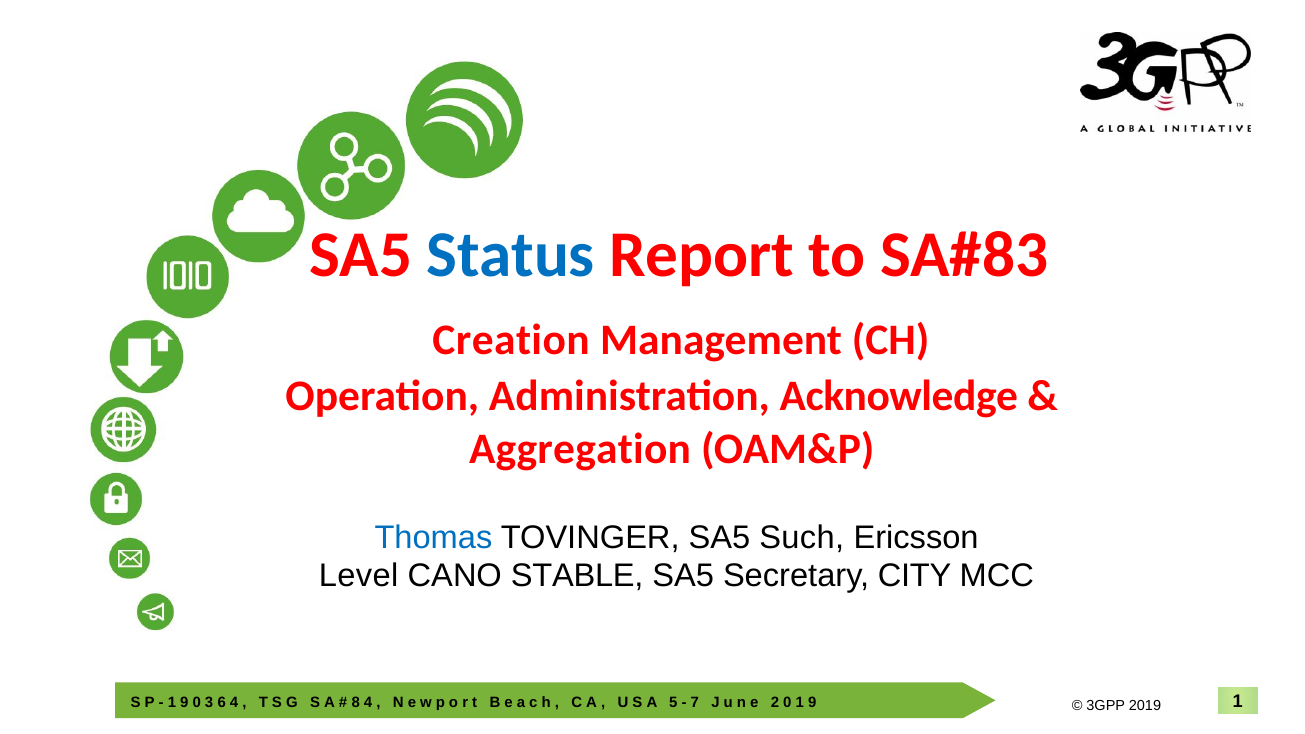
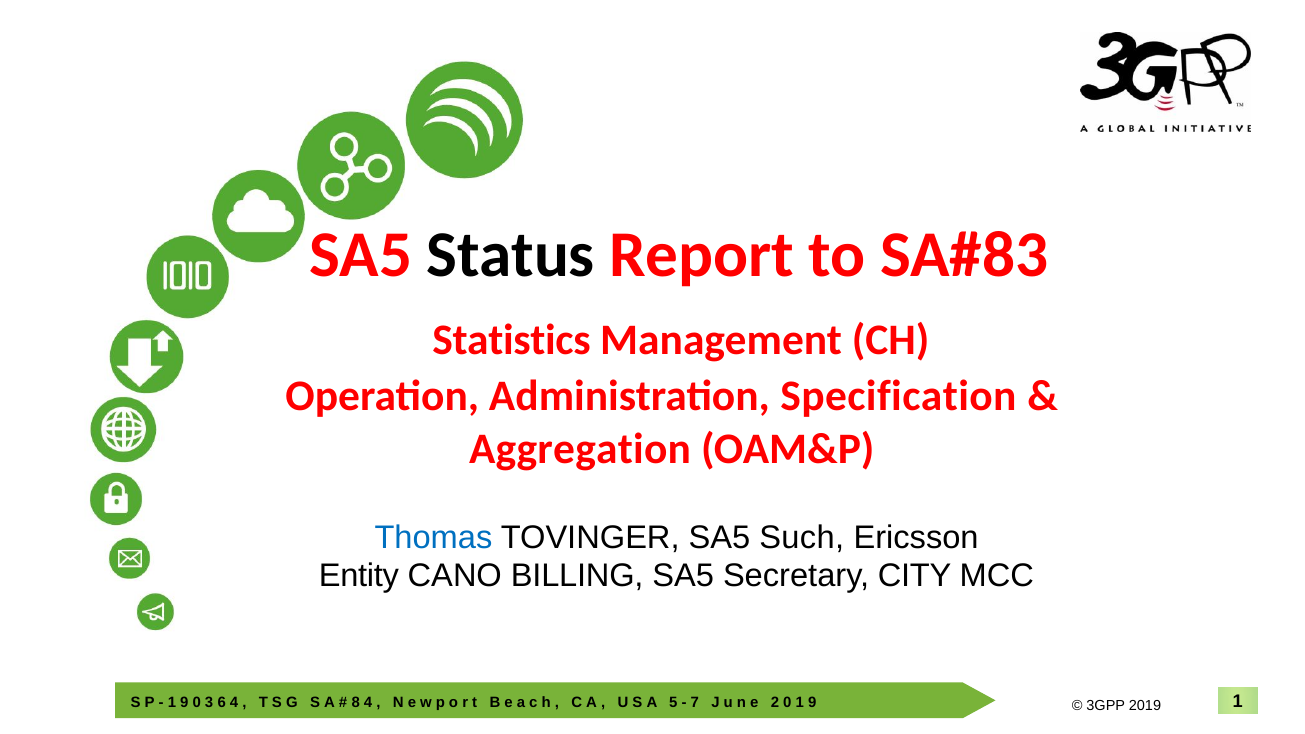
Status colour: blue -> black
Creation: Creation -> Statistics
Acknowledge: Acknowledge -> Specification
Level: Level -> Entity
STABLE: STABLE -> BILLING
